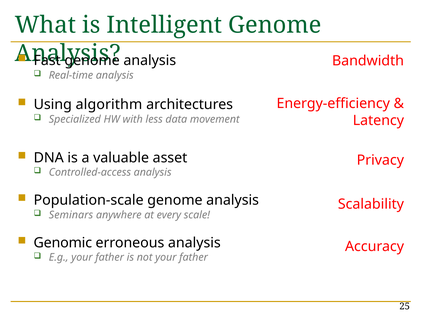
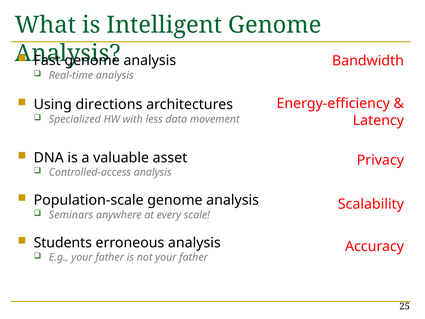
algorithm: algorithm -> directions
Genomic: Genomic -> Students
